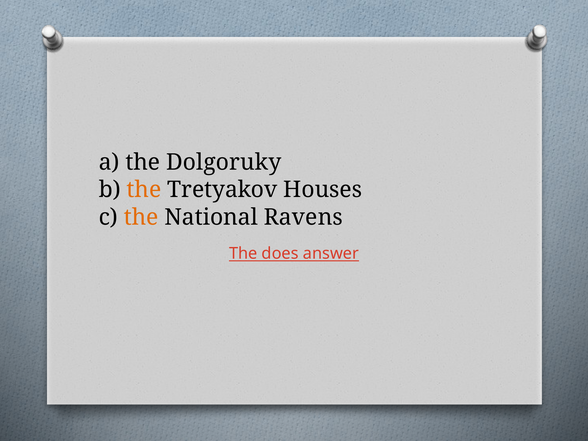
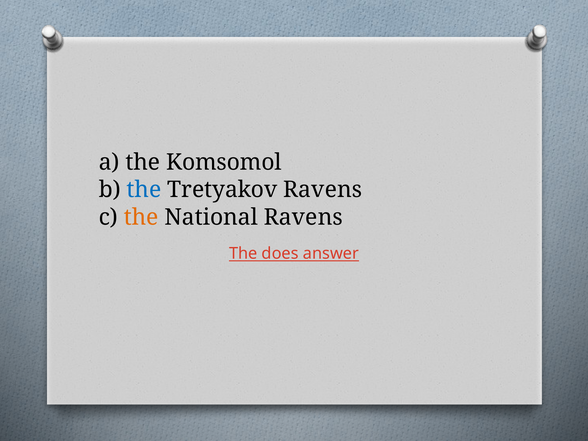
Dolgoruky: Dolgoruky -> Komsomol
the at (144, 190) colour: orange -> blue
Tretyakov Houses: Houses -> Ravens
